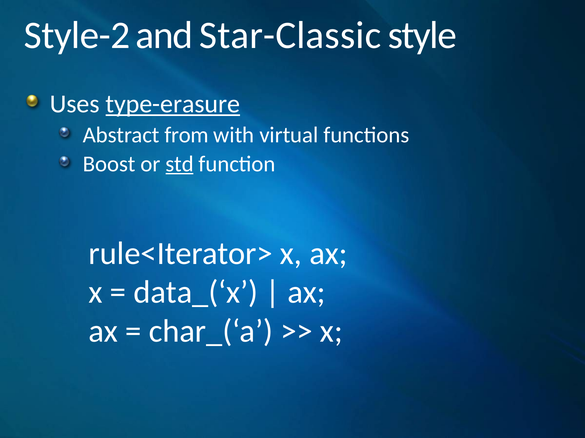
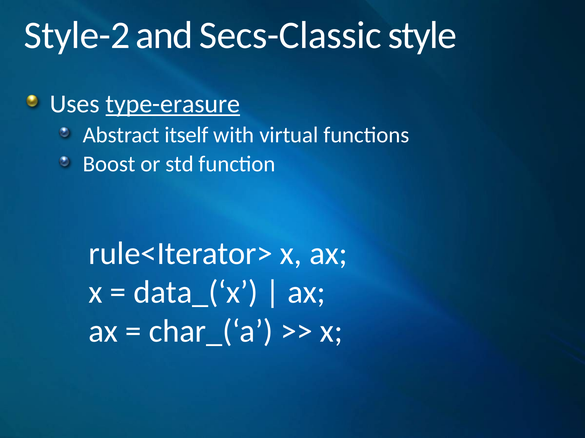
Star-Classic: Star-Classic -> Secs-Classic
from: from -> itself
std underline: present -> none
